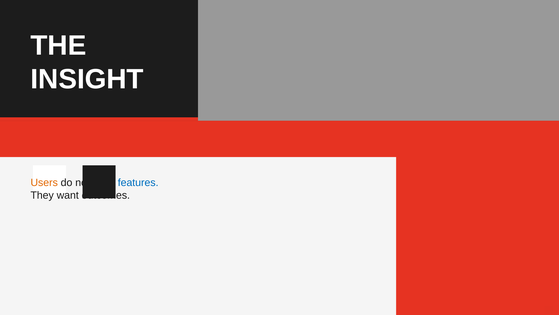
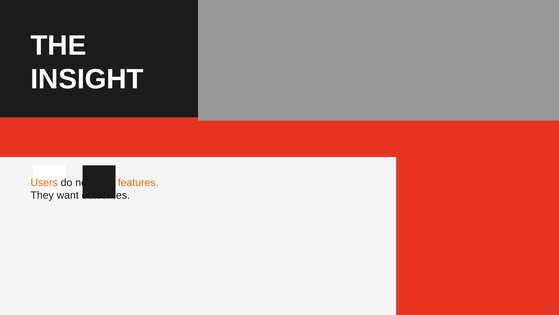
features colour: blue -> orange
